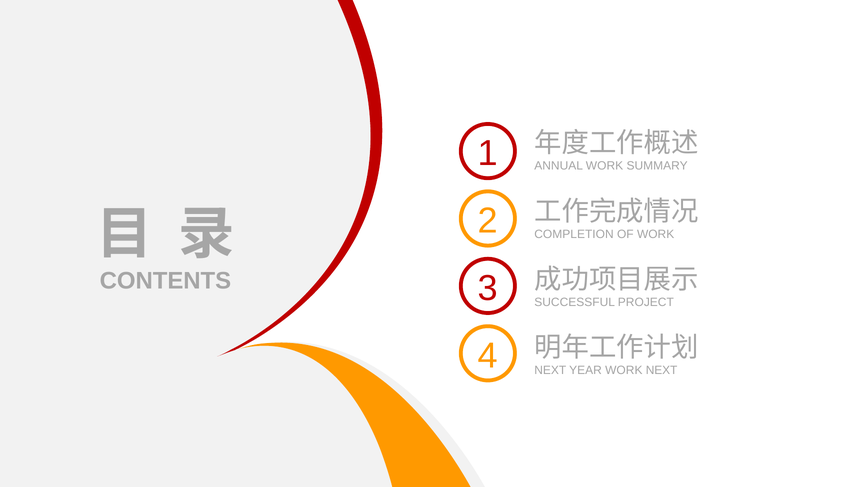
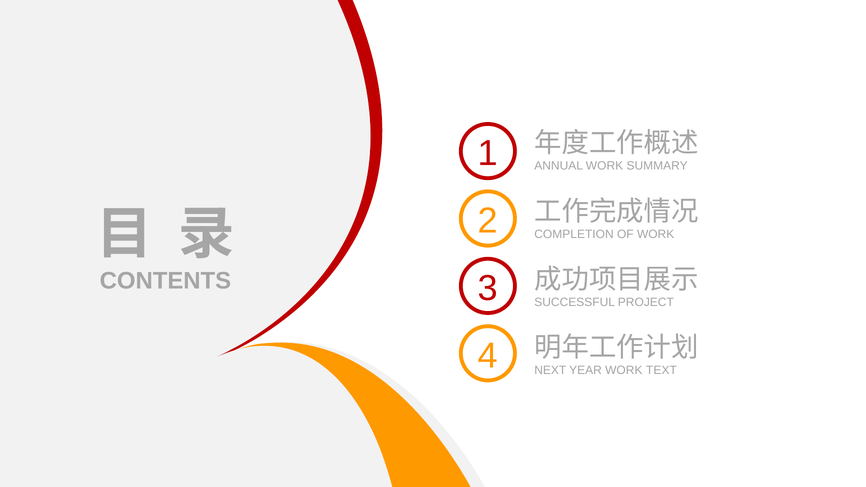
WORK NEXT: NEXT -> TEXT
